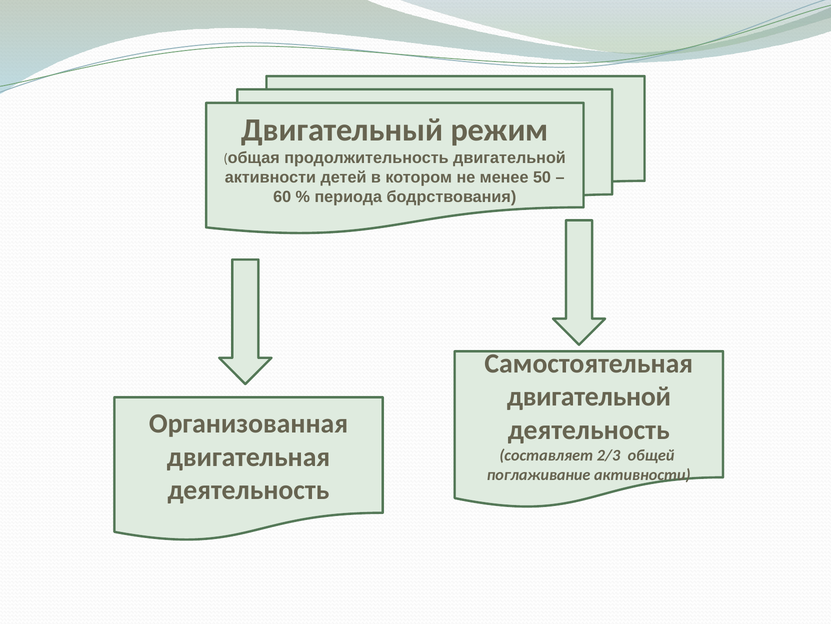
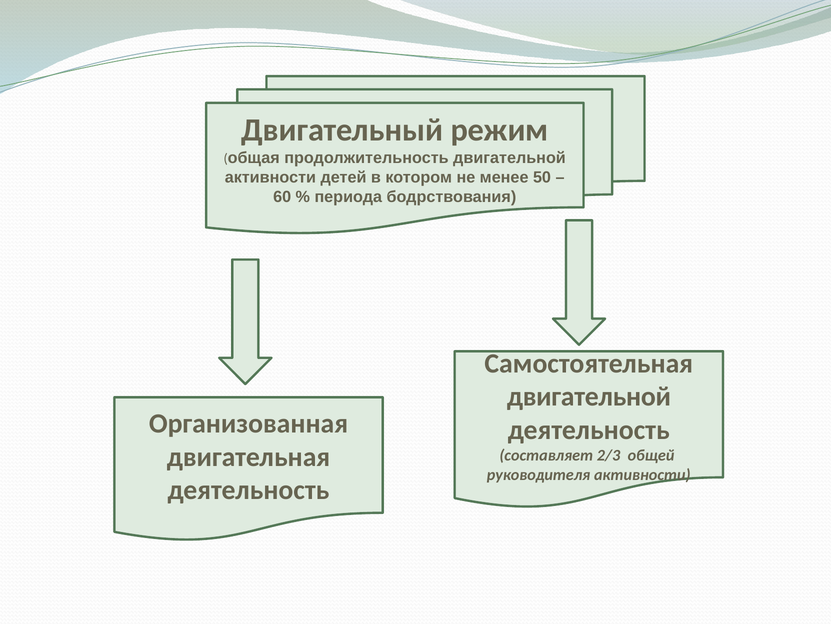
поглаживание: поглаживание -> руководителя
